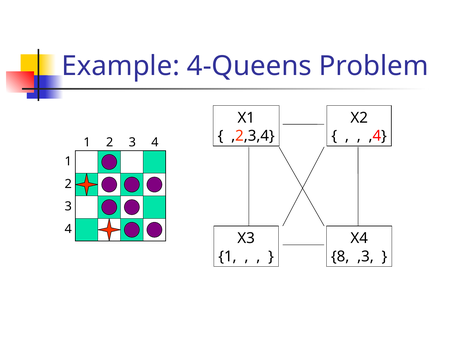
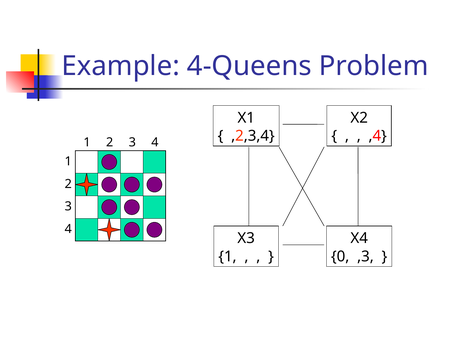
8: 8 -> 0
